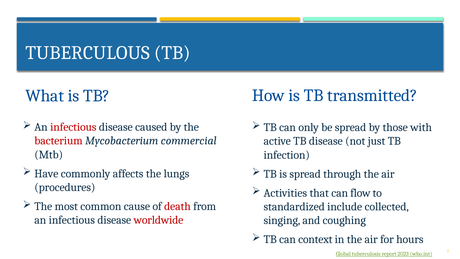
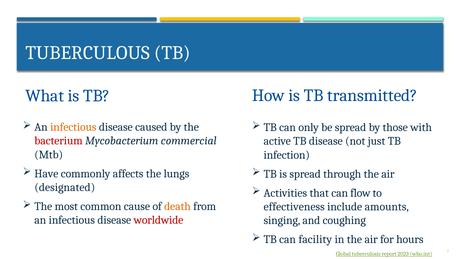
infectious at (73, 127) colour: red -> orange
procedures: procedures -> designated
death colour: red -> orange
standardized: standardized -> effectiveness
collected: collected -> amounts
context: context -> facility
